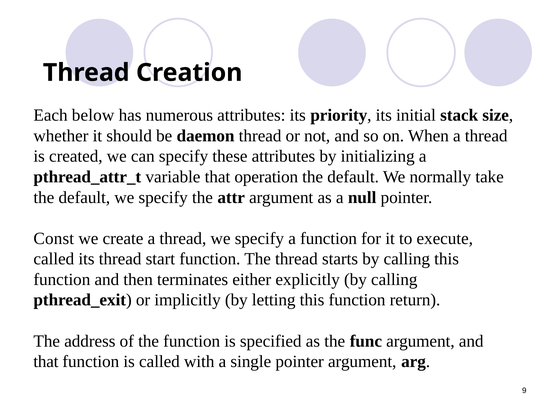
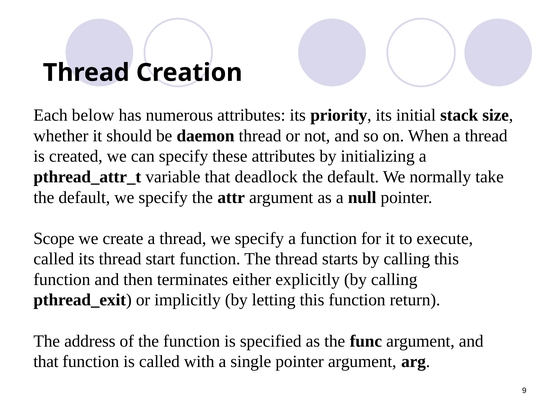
operation: operation -> deadlock
Const: Const -> Scope
